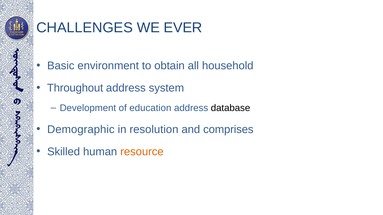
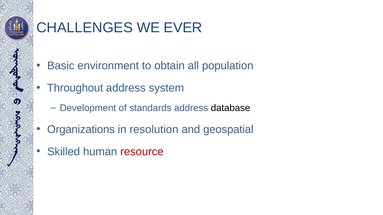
household: household -> population
education: education -> standards
Demographic: Demographic -> Organizations
comprises: comprises -> geospatial
resource colour: orange -> red
